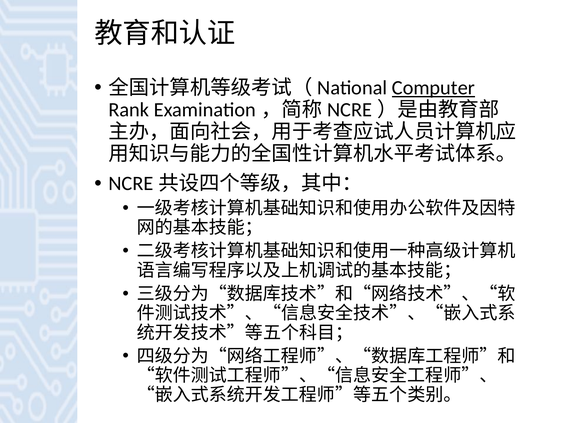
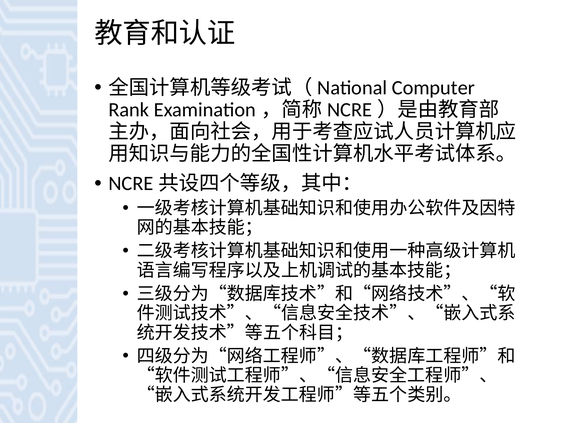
Computer underline: present -> none
